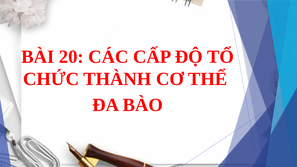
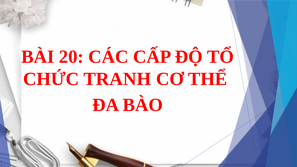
THÀNH: THÀNH -> TRANH
